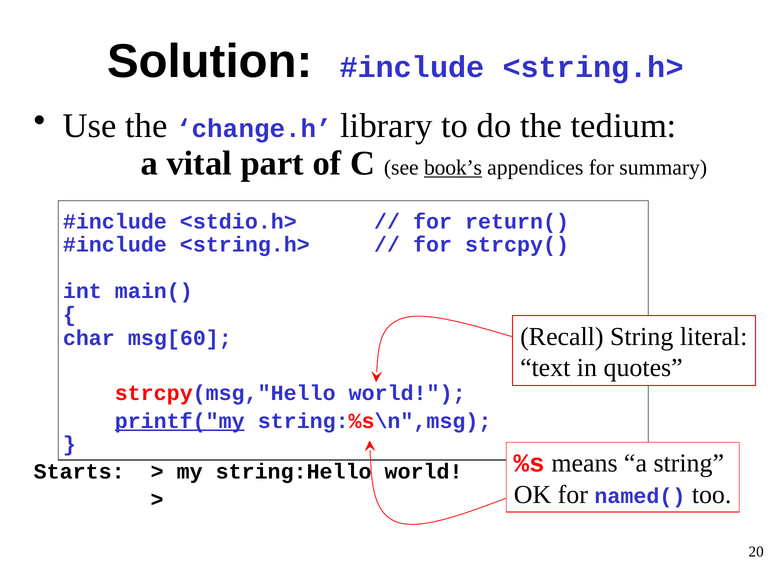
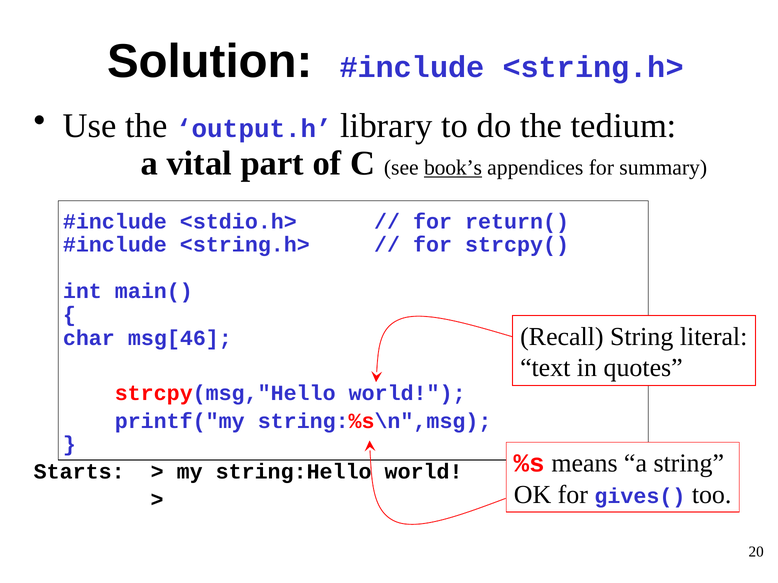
change.h: change.h -> output.h
msg[60: msg[60 -> msg[46
printf("my underline: present -> none
named(: named( -> gives(
